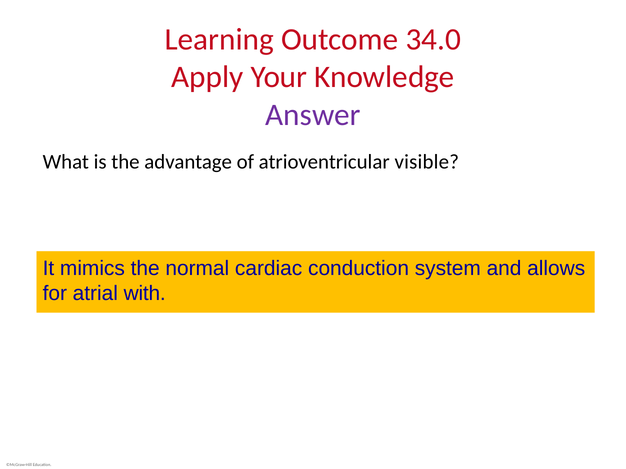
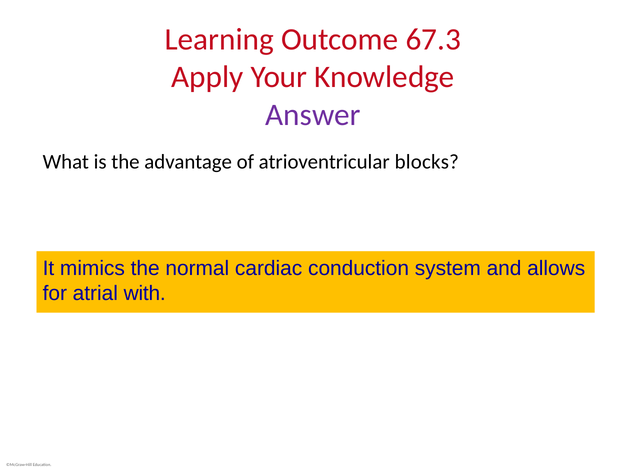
34.0: 34.0 -> 67.3
visible: visible -> blocks
